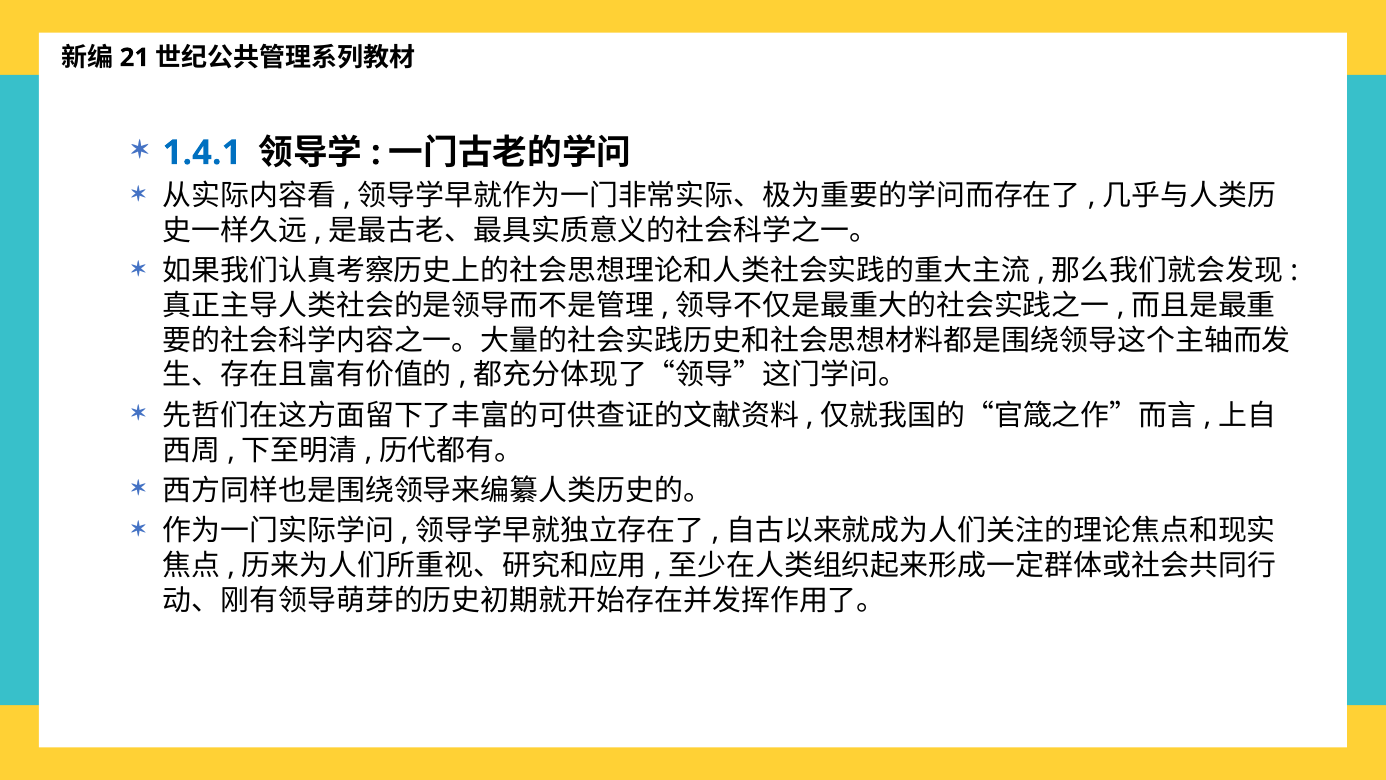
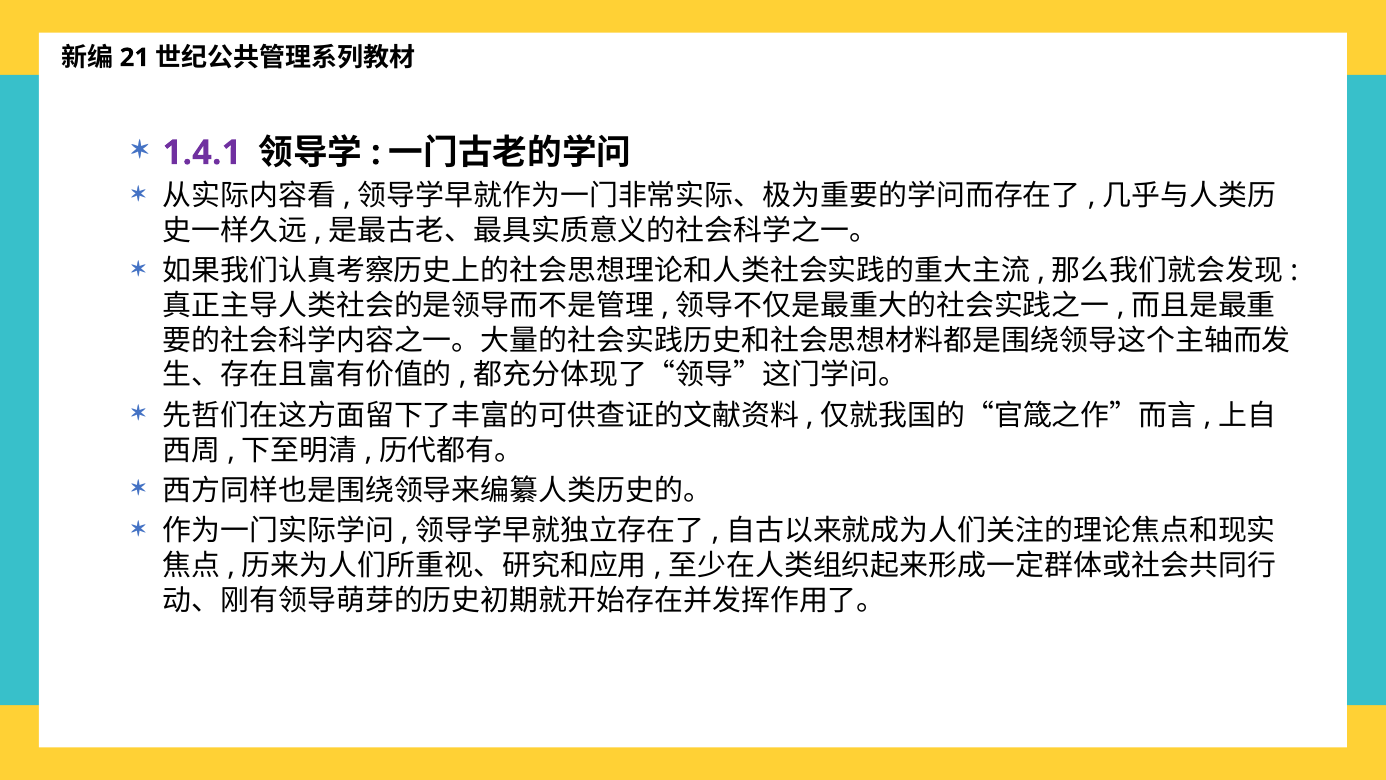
1.4.1 colour: blue -> purple
